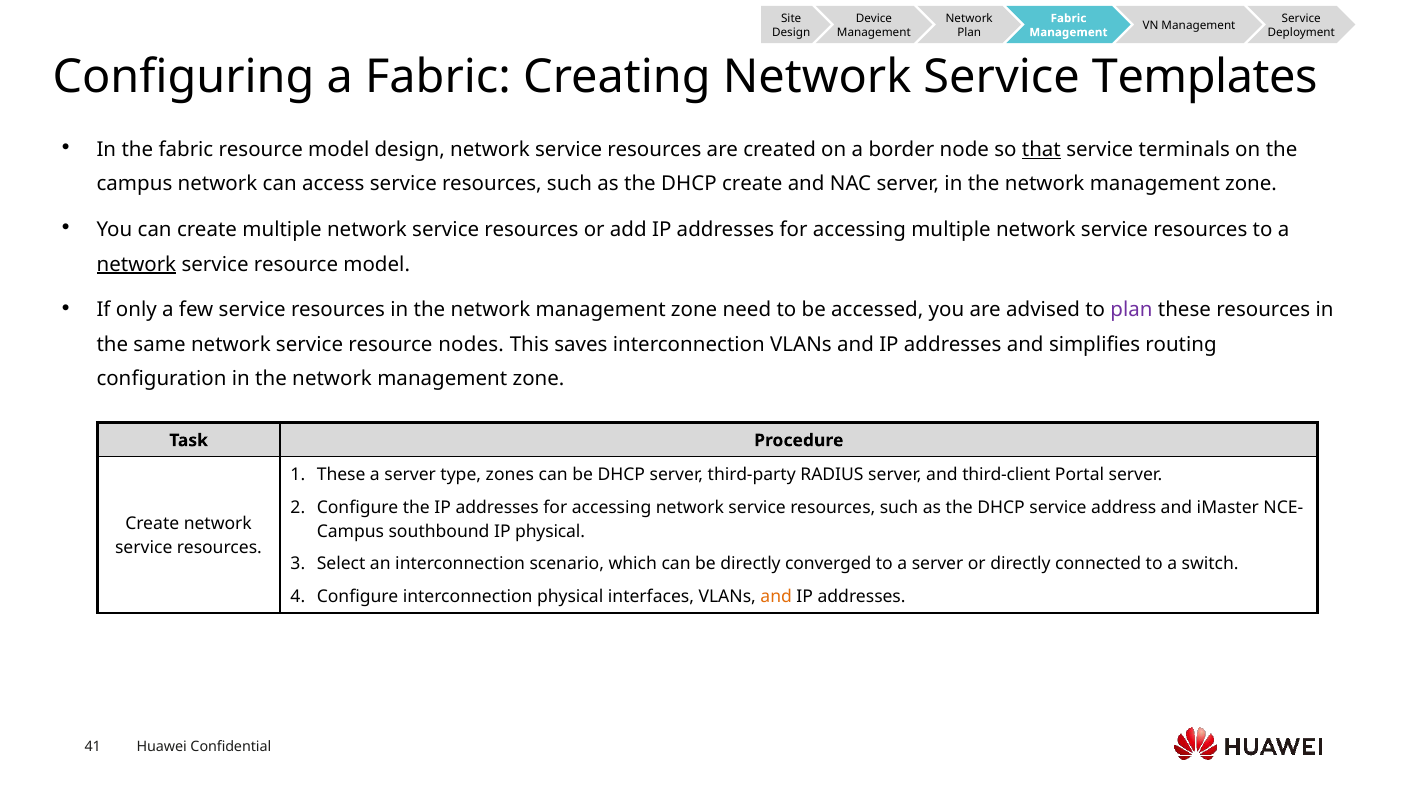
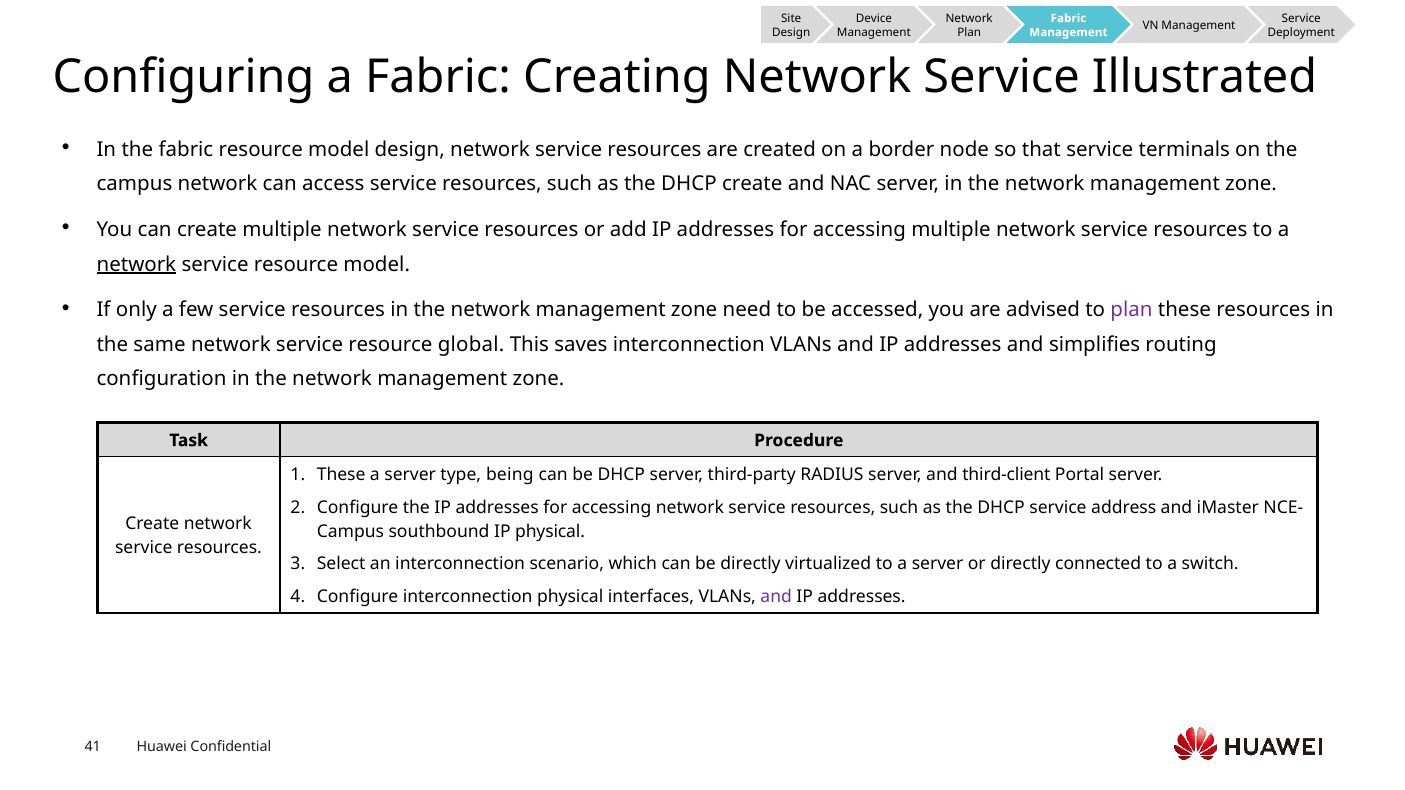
Templates: Templates -> Illustrated
that underline: present -> none
nodes: nodes -> global
zones: zones -> being
converged: converged -> virtualized
and at (776, 597) colour: orange -> purple
